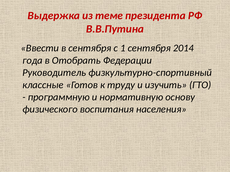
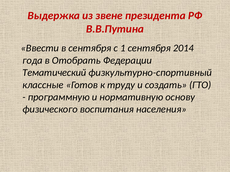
теме: теме -> звене
Руководитель: Руководитель -> Тематический
изучить: изучить -> создать
